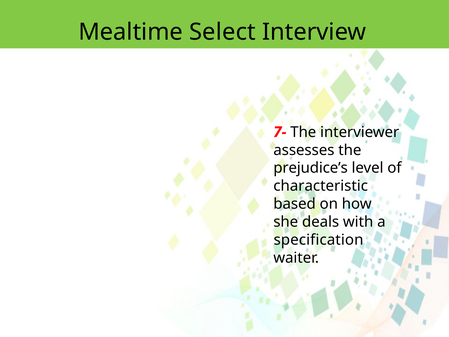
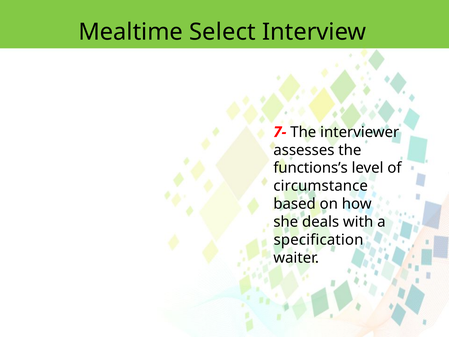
prejudice’s: prejudice’s -> functions’s
characteristic: characteristic -> circumstance
